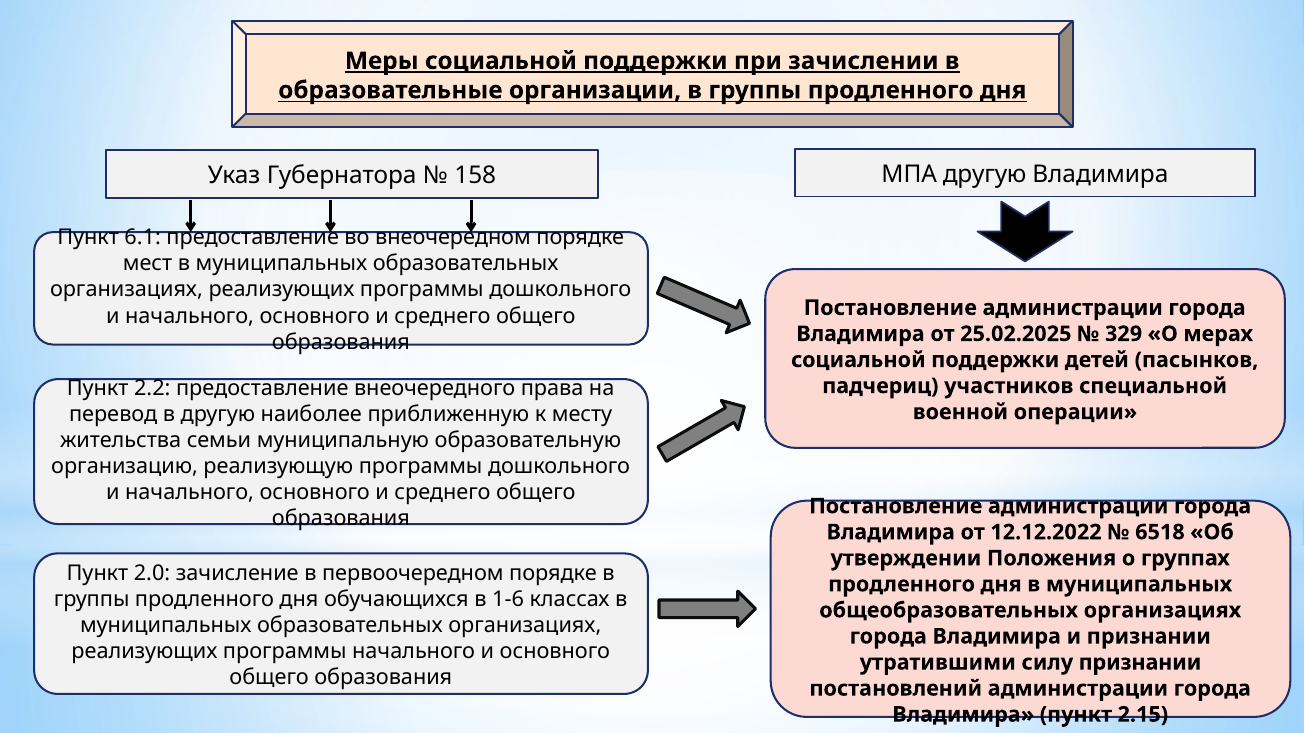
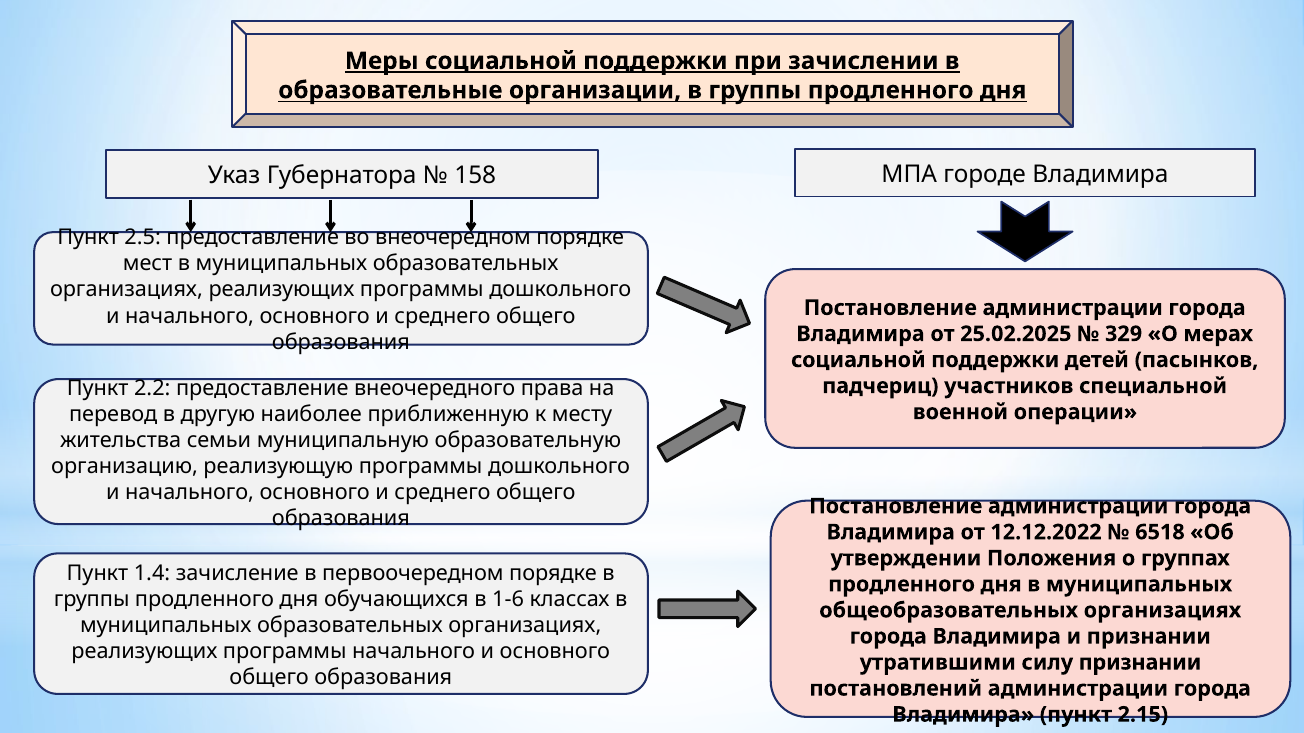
МПА другую: другую -> городе
6.1: 6.1 -> 2.5
2.0: 2.0 -> 1.4
